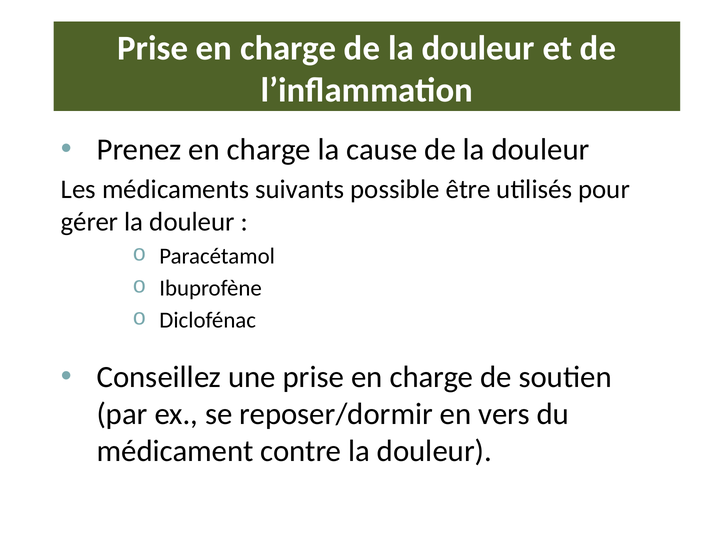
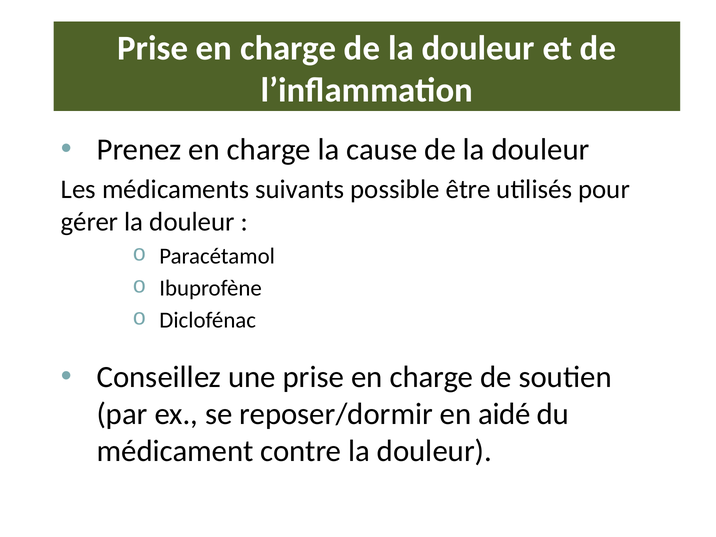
vers: vers -> aidé
